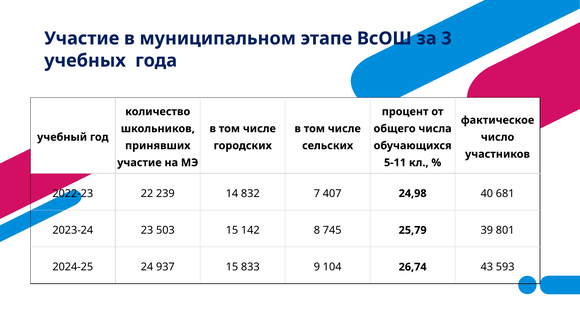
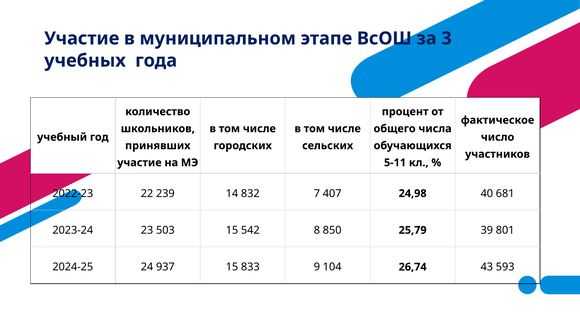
142: 142 -> 542
745: 745 -> 850
